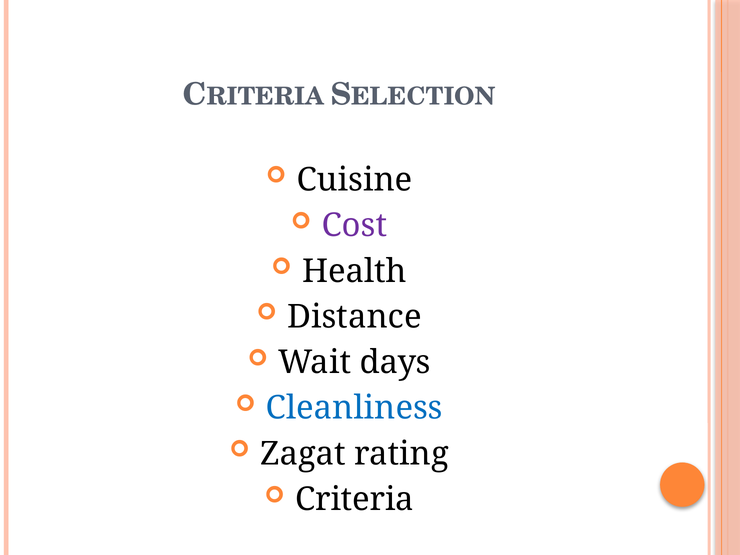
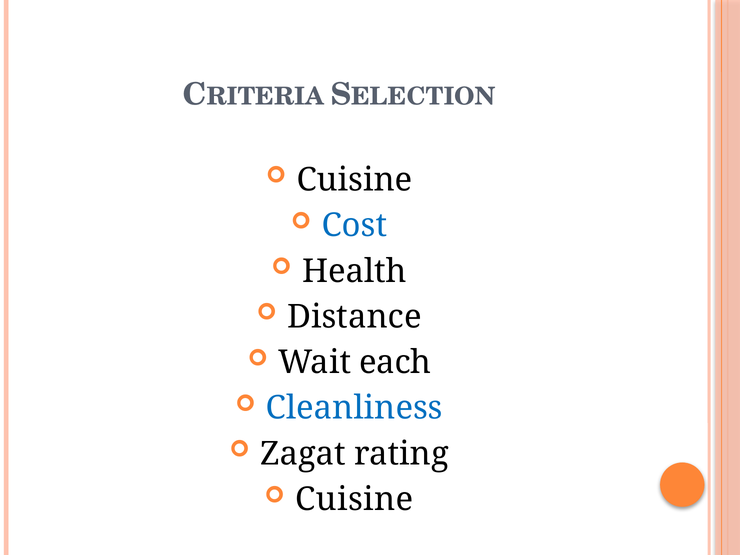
Cost colour: purple -> blue
days: days -> each
Criteria at (355, 499): Criteria -> Cuisine
